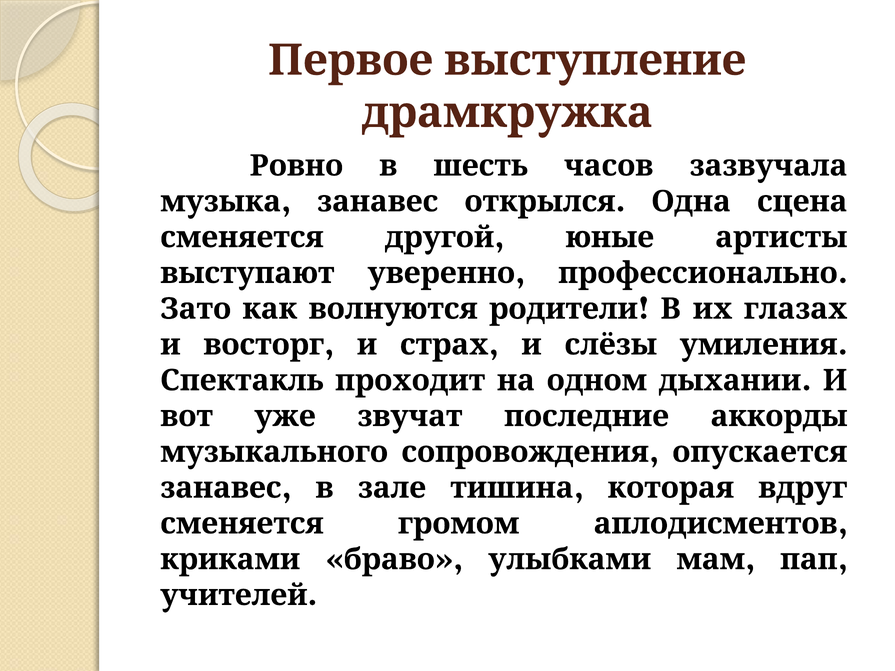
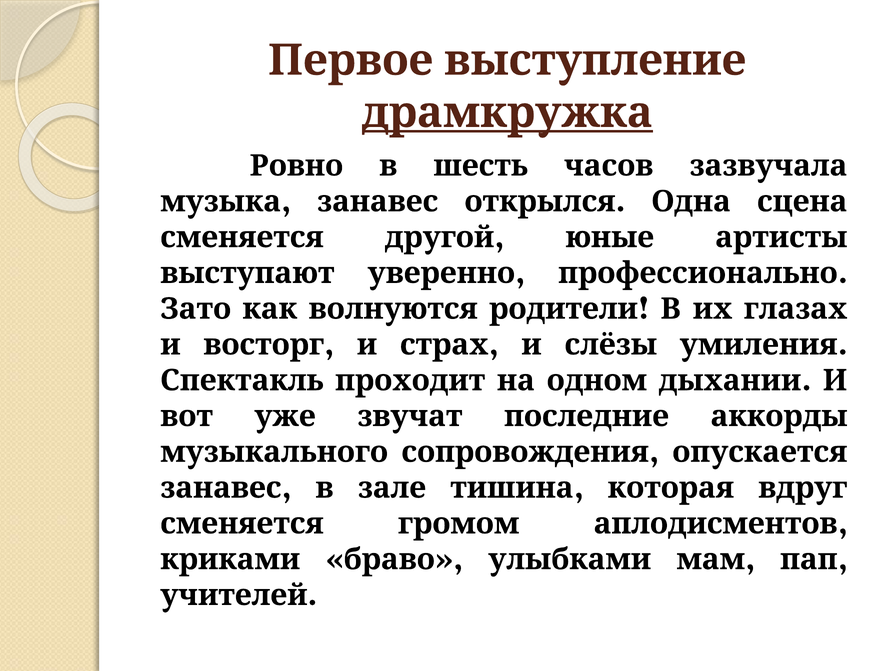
драмкружка underline: none -> present
